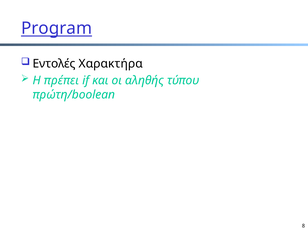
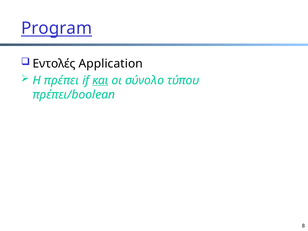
Χαρακτήρα: Χαρακτήρα -> Application
και underline: none -> present
αληθής: αληθής -> σύνολο
πρώτη/boolean: πρώτη/boolean -> πρέπει/boolean
